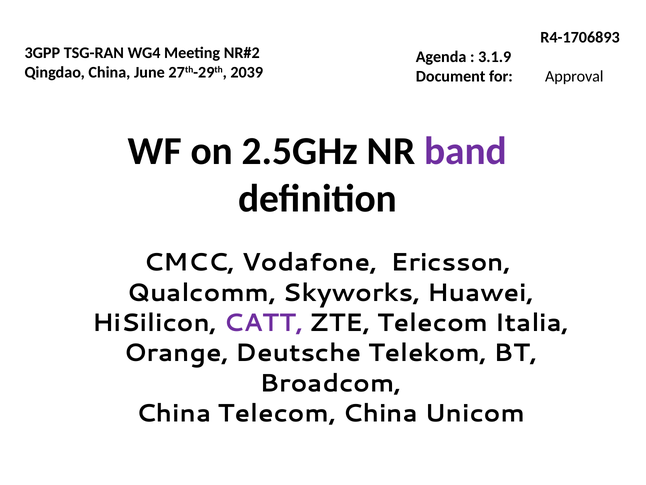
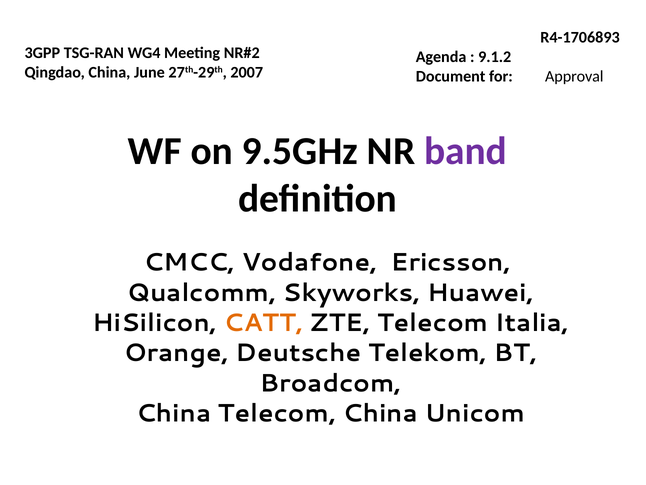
3.1.9: 3.1.9 -> 9.1.2
2039: 2039 -> 2007
2.5GHz: 2.5GHz -> 9.5GHz
CATT colour: purple -> orange
